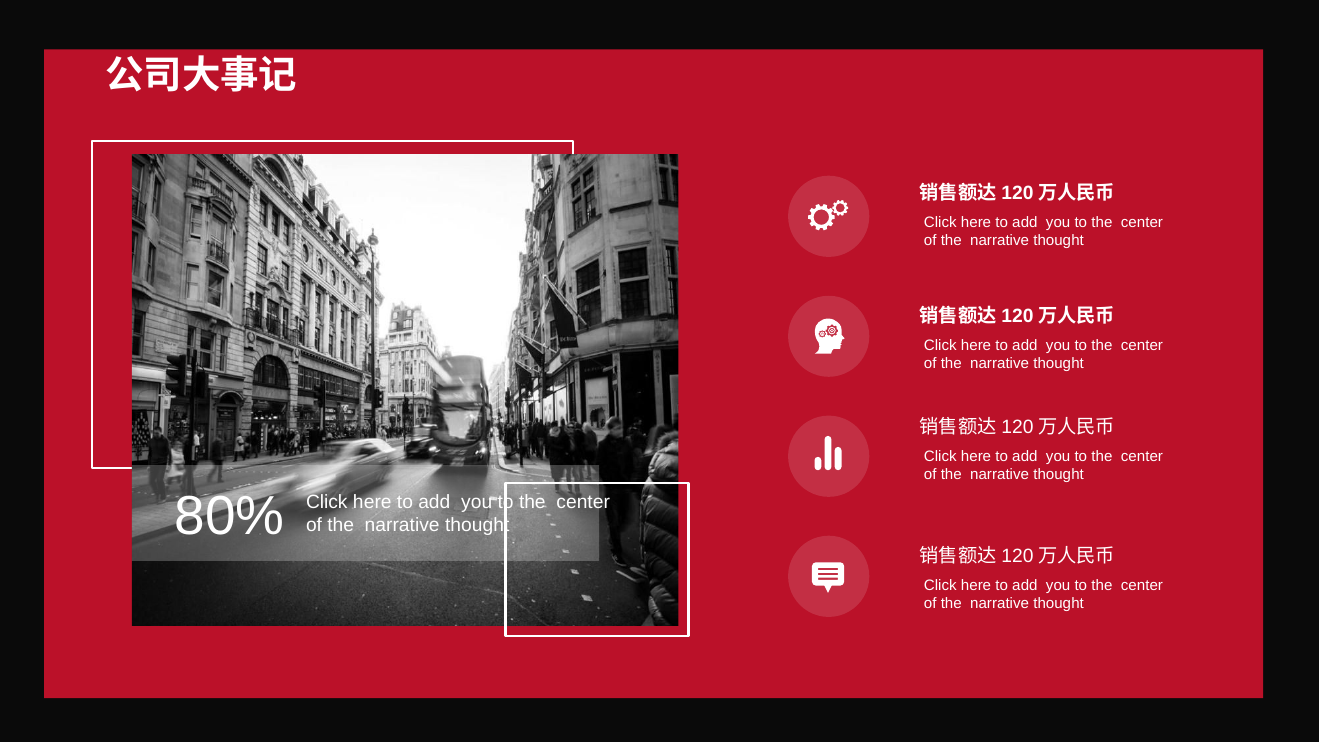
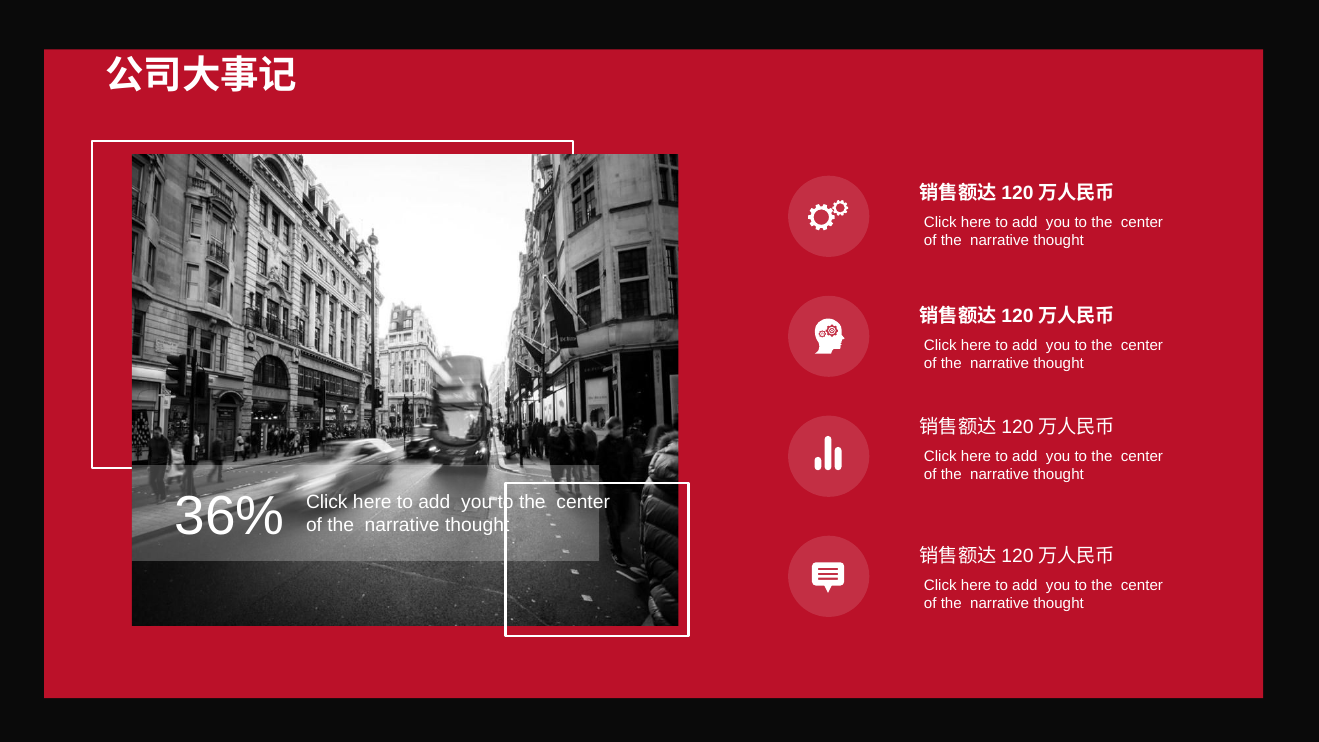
80%: 80% -> 36%
